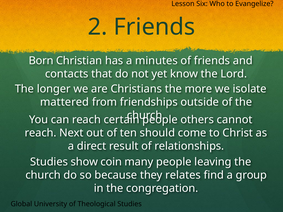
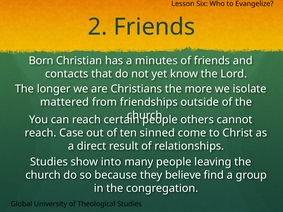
Next: Next -> Case
should: should -> sinned
coin: coin -> into
relates: relates -> believe
